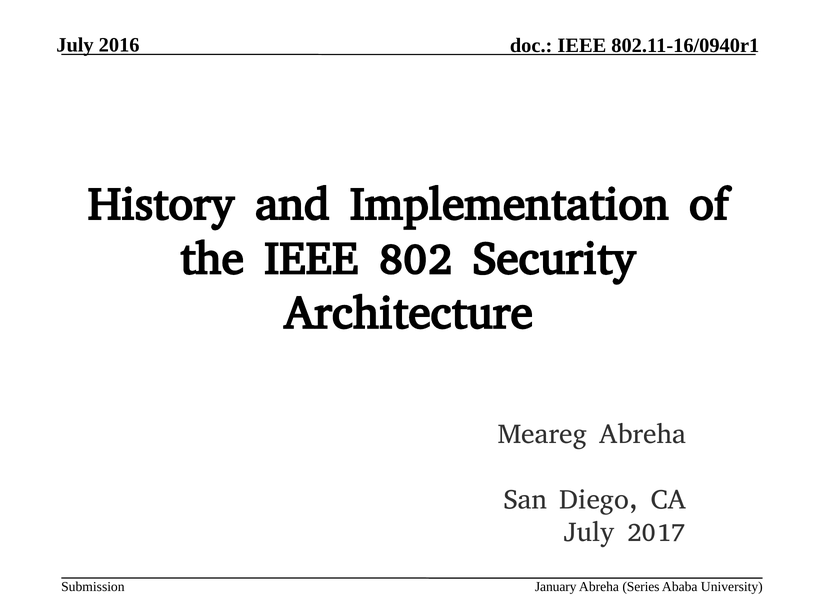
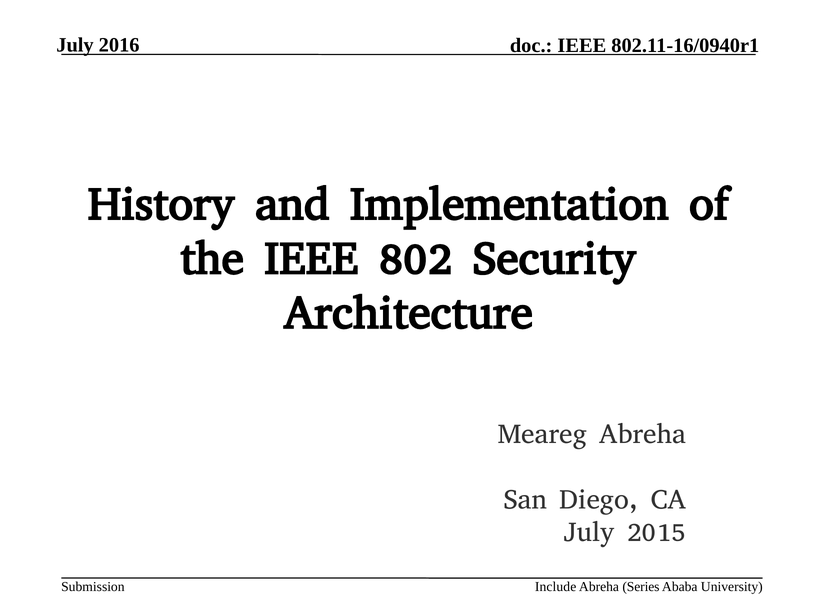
2017: 2017 -> 2015
January: January -> Include
